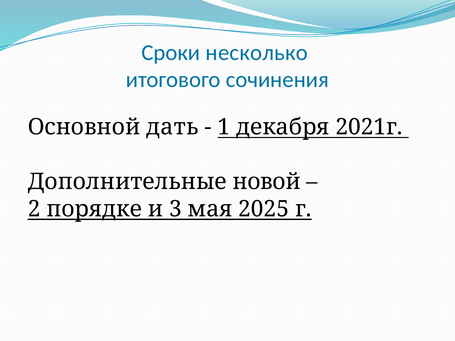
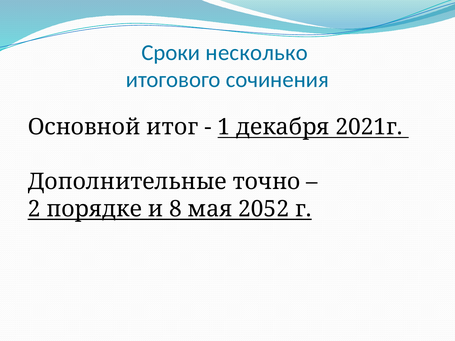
дать: дать -> итог
новой: новой -> точно
3: 3 -> 8
2025: 2025 -> 2052
